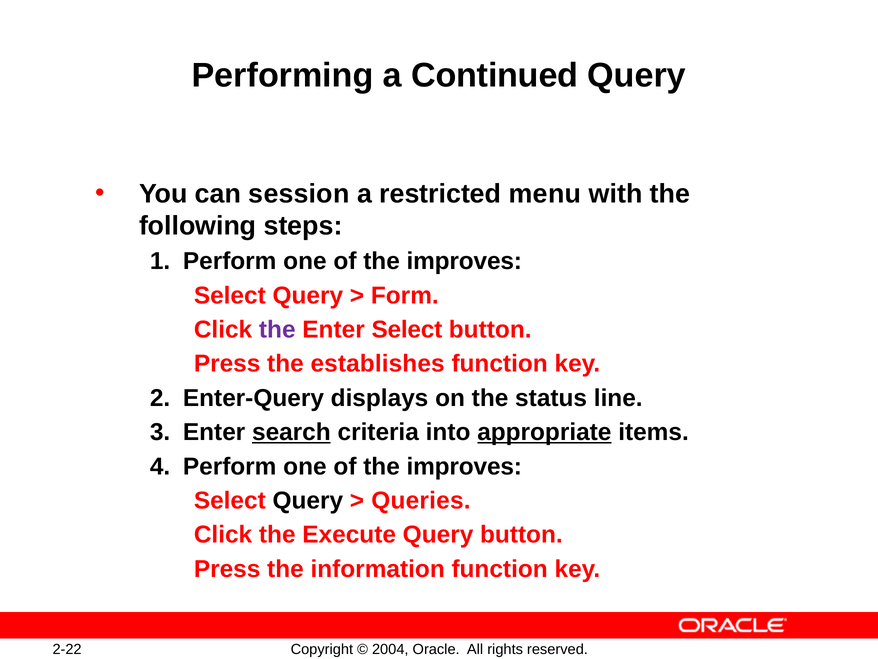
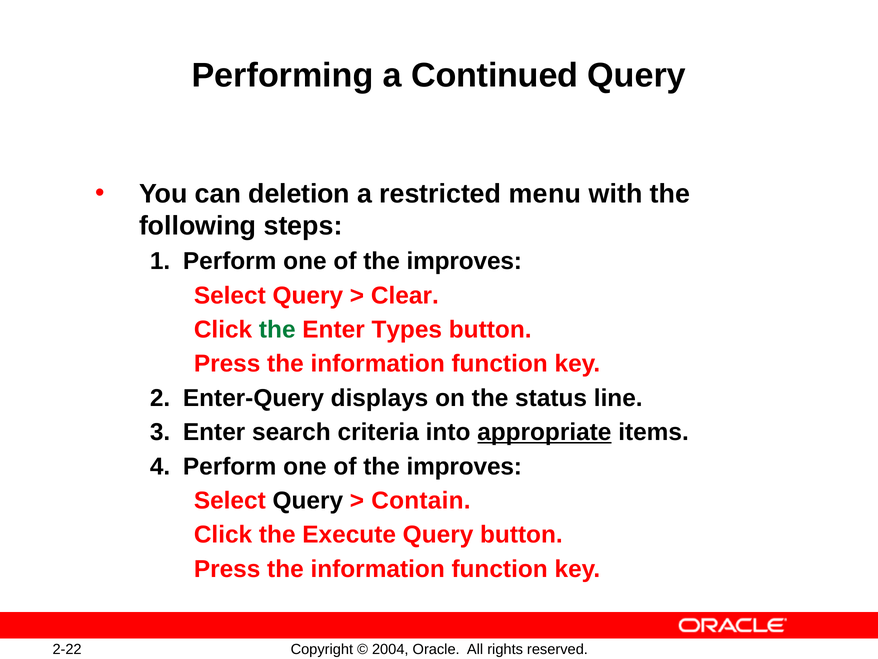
session: session -> deletion
Form: Form -> Clear
the at (277, 329) colour: purple -> green
Enter Select: Select -> Types
establishes at (378, 364): establishes -> information
search underline: present -> none
Queries: Queries -> Contain
